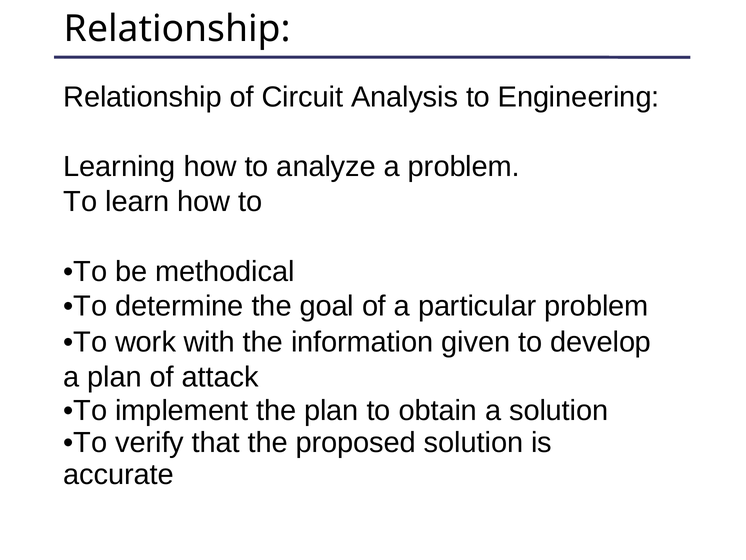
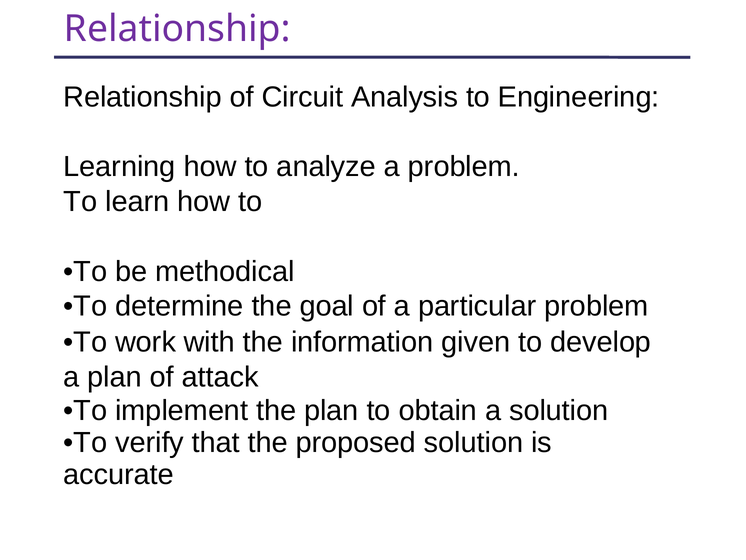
Relationship at (177, 29) colour: black -> purple
